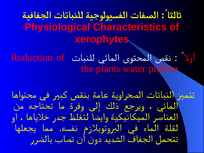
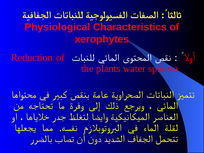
proline: proline -> spinosa
